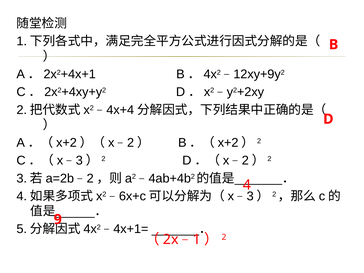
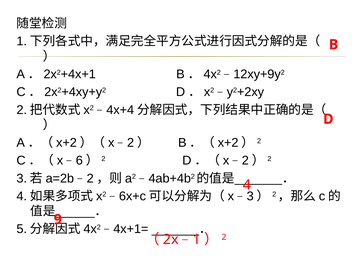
3 at (79, 161): 3 -> 6
